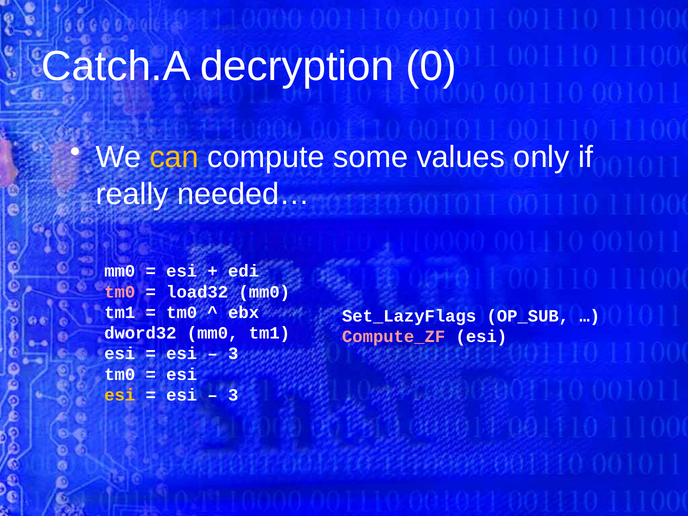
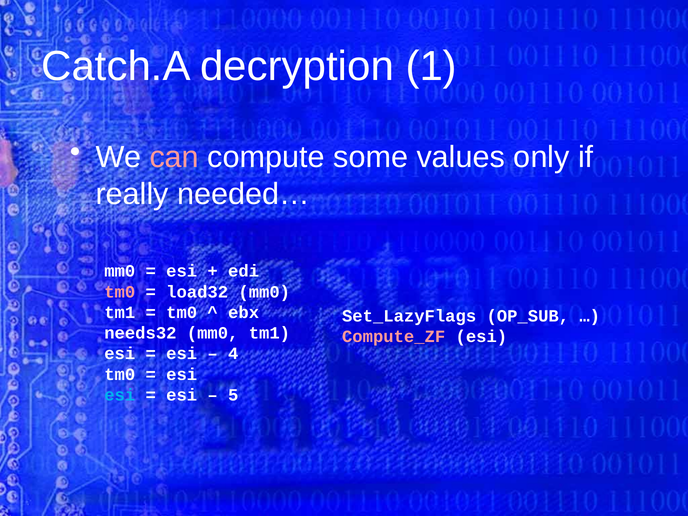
0: 0 -> 1
can colour: yellow -> pink
dword32: dword32 -> needs32
3 at (233, 354): 3 -> 4
esi at (120, 395) colour: yellow -> light blue
3 at (233, 395): 3 -> 5
